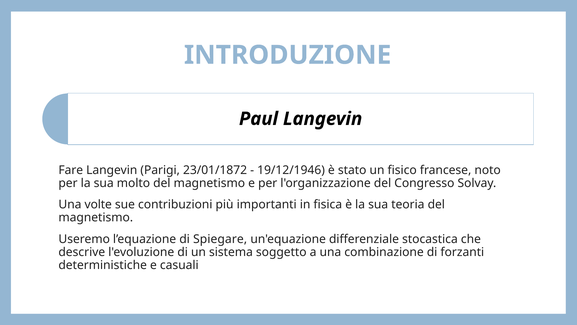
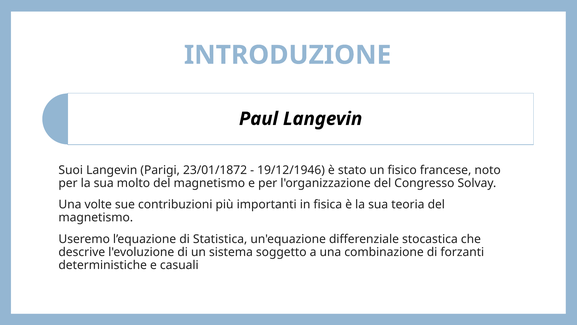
Fare: Fare -> Suoi
Spiegare: Spiegare -> Statistica
